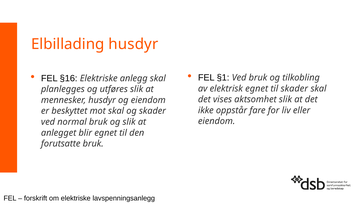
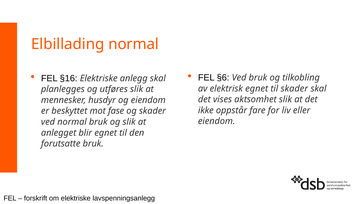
Elbillading husdyr: husdyr -> normal
§1: §1 -> §6
mot skal: skal -> fase
